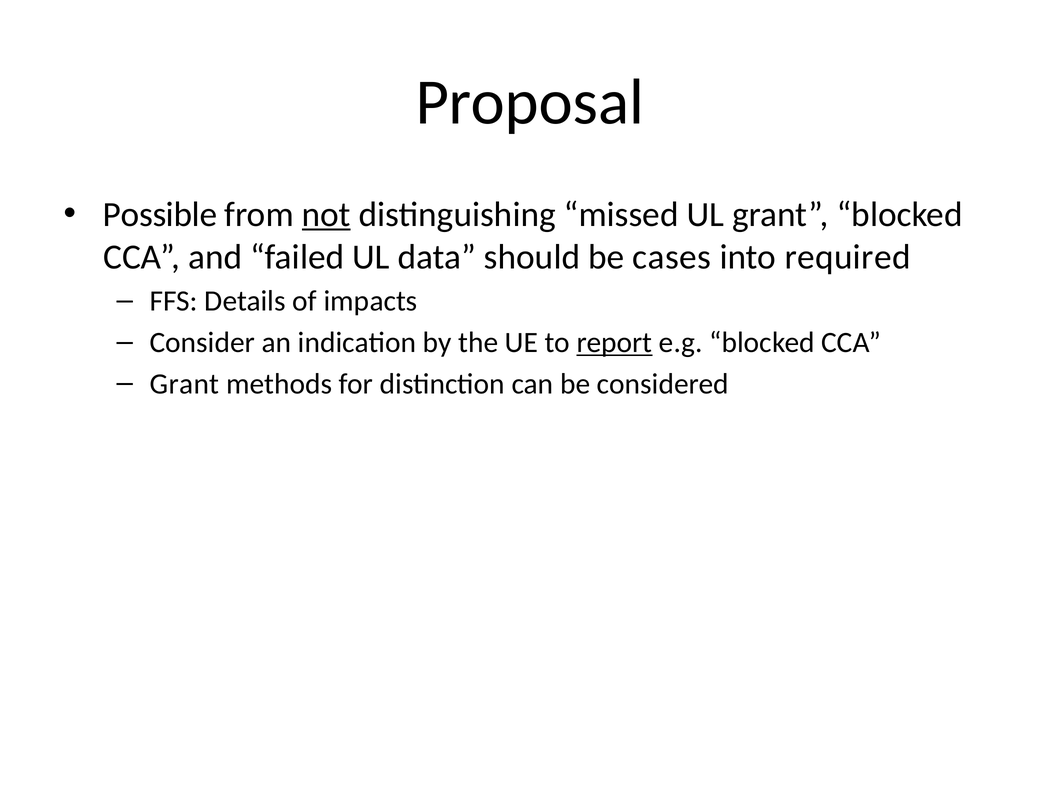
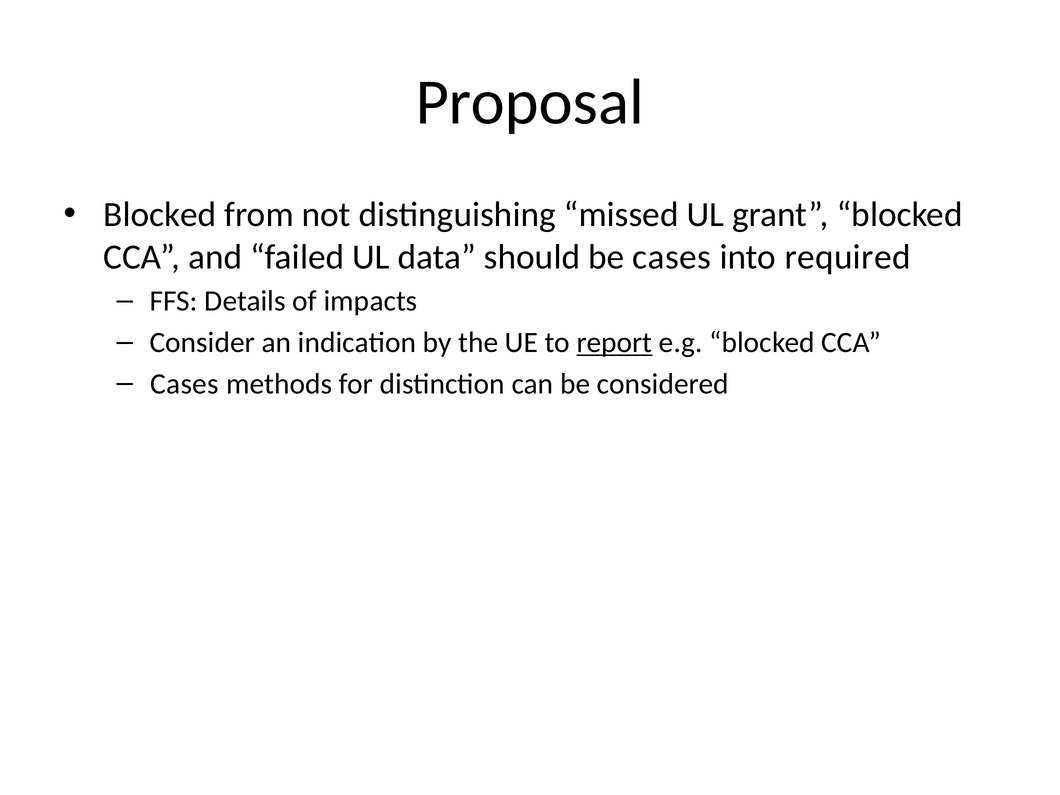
Possible at (160, 214): Possible -> Blocked
not underline: present -> none
Grant at (184, 384): Grant -> Cases
